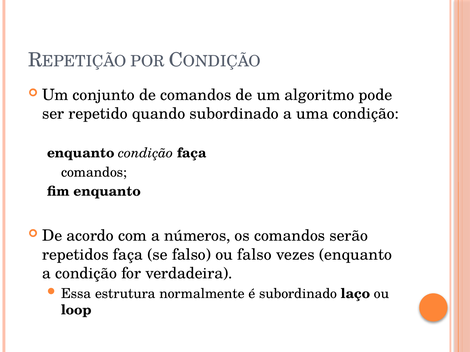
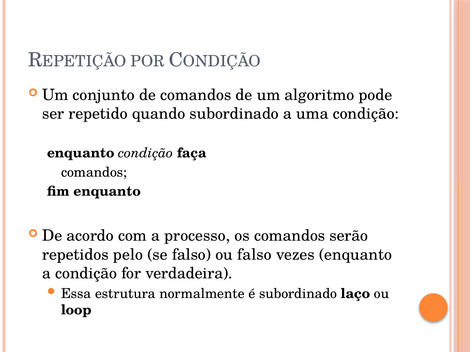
números: números -> processo
repetidos faça: faça -> pelo
